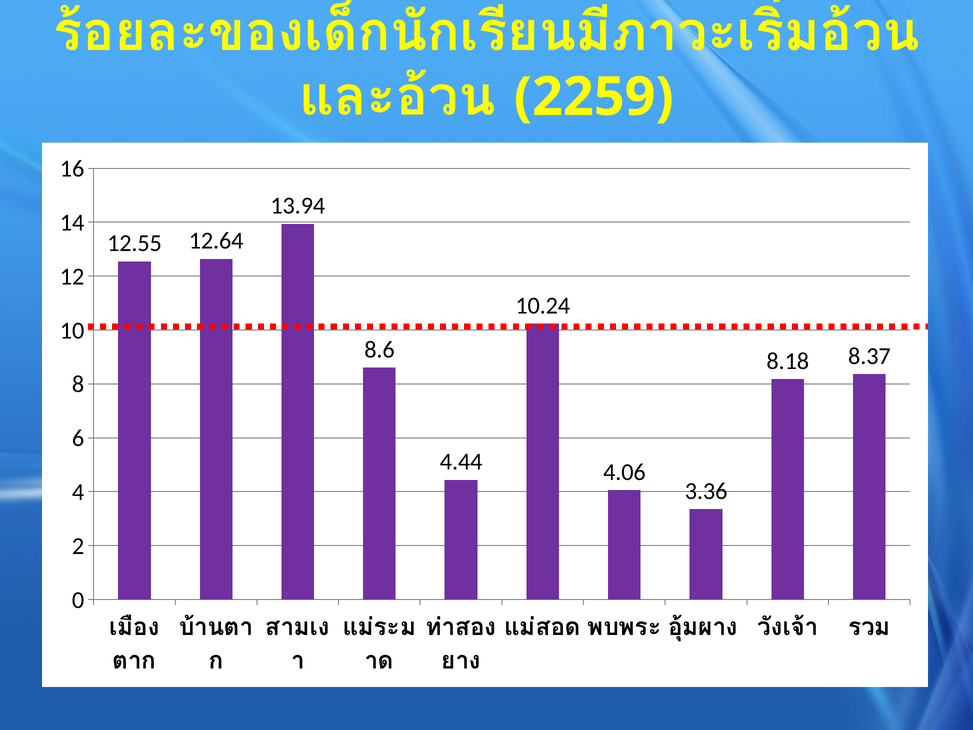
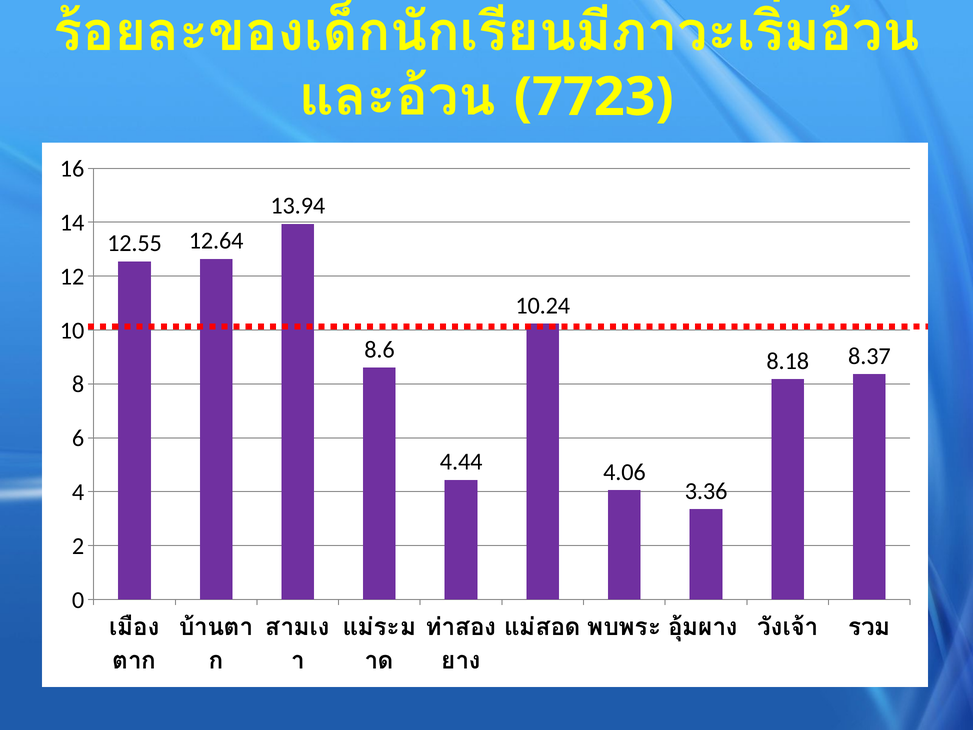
2259: 2259 -> 7723
